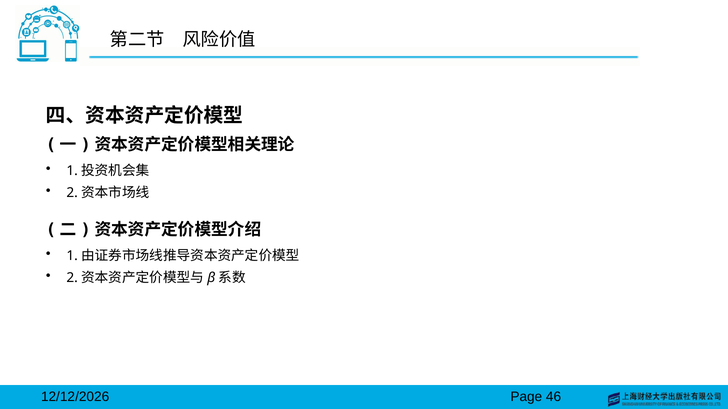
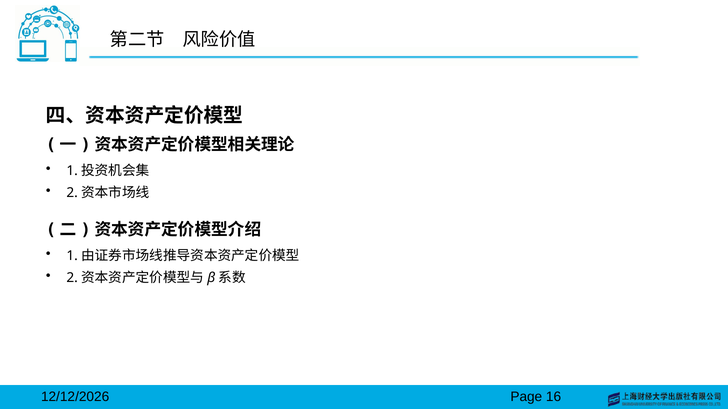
46: 46 -> 16
